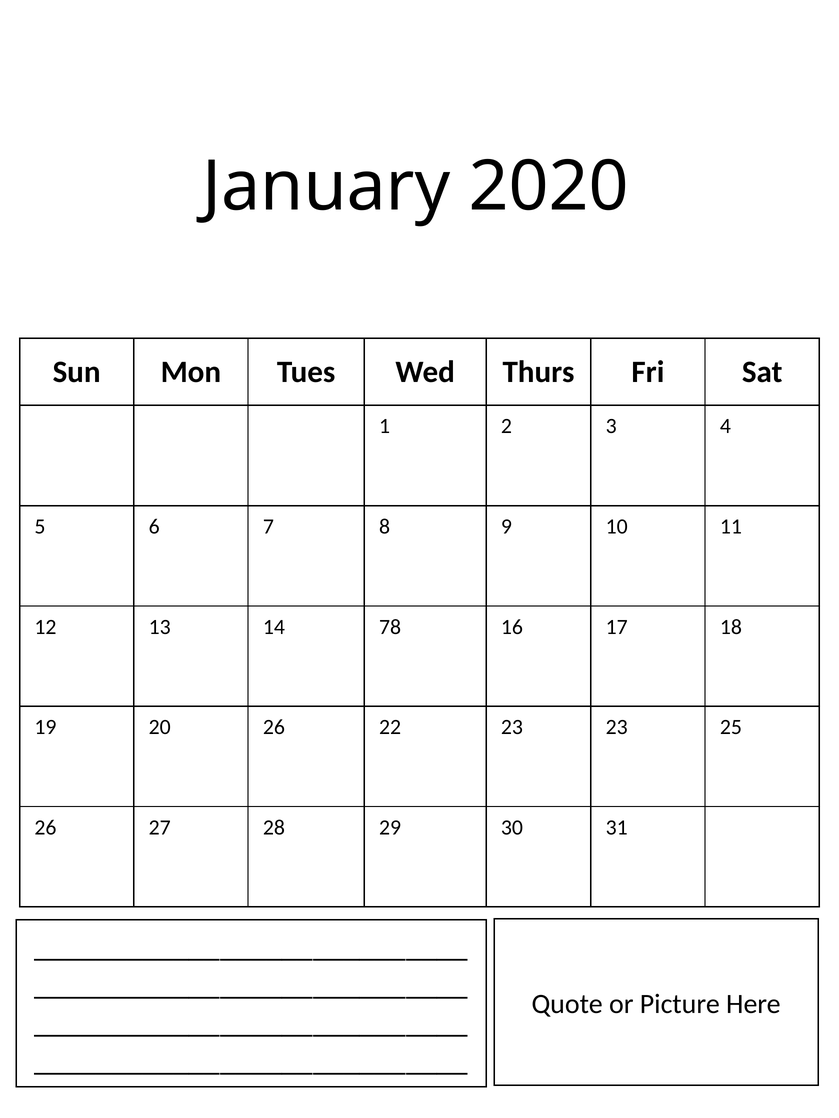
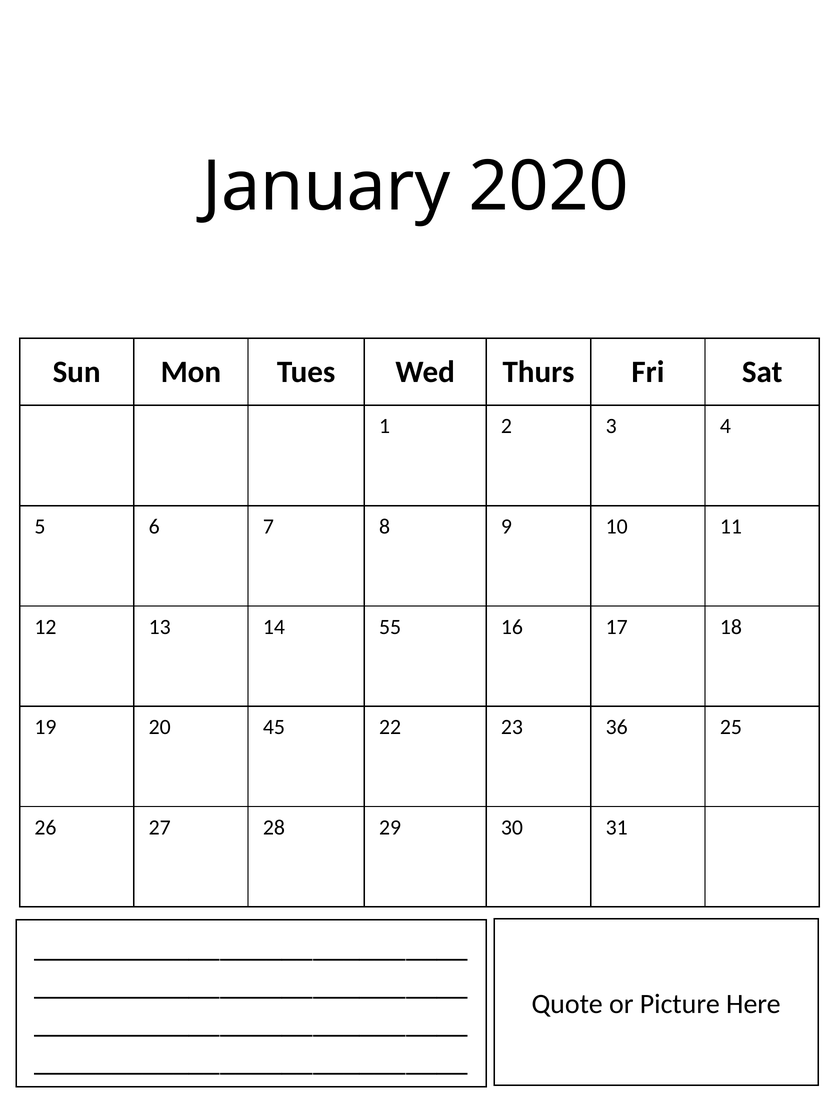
78: 78 -> 55
20 26: 26 -> 45
23 23: 23 -> 36
